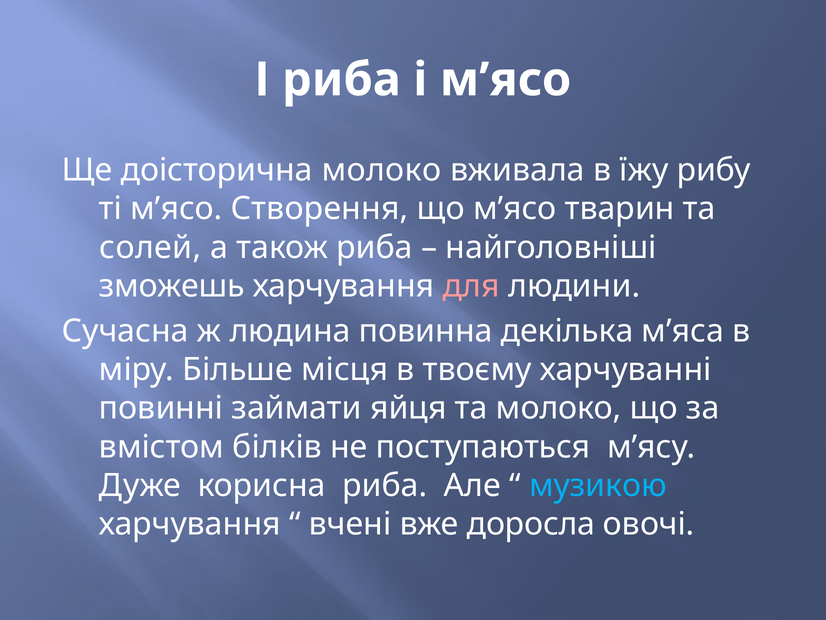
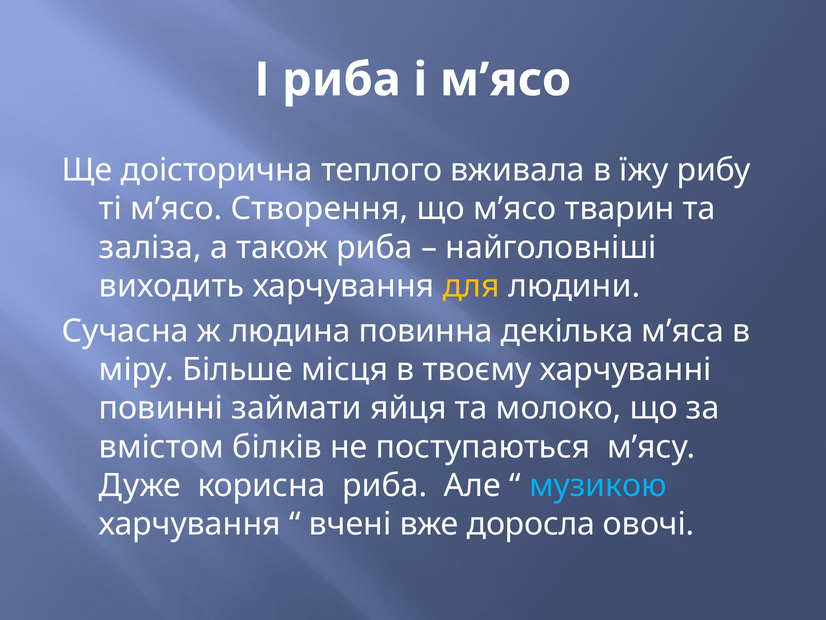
доісторична молоко: молоко -> теплого
солей: солей -> заліза
зможешь: зможешь -> виходить
для colour: pink -> yellow
